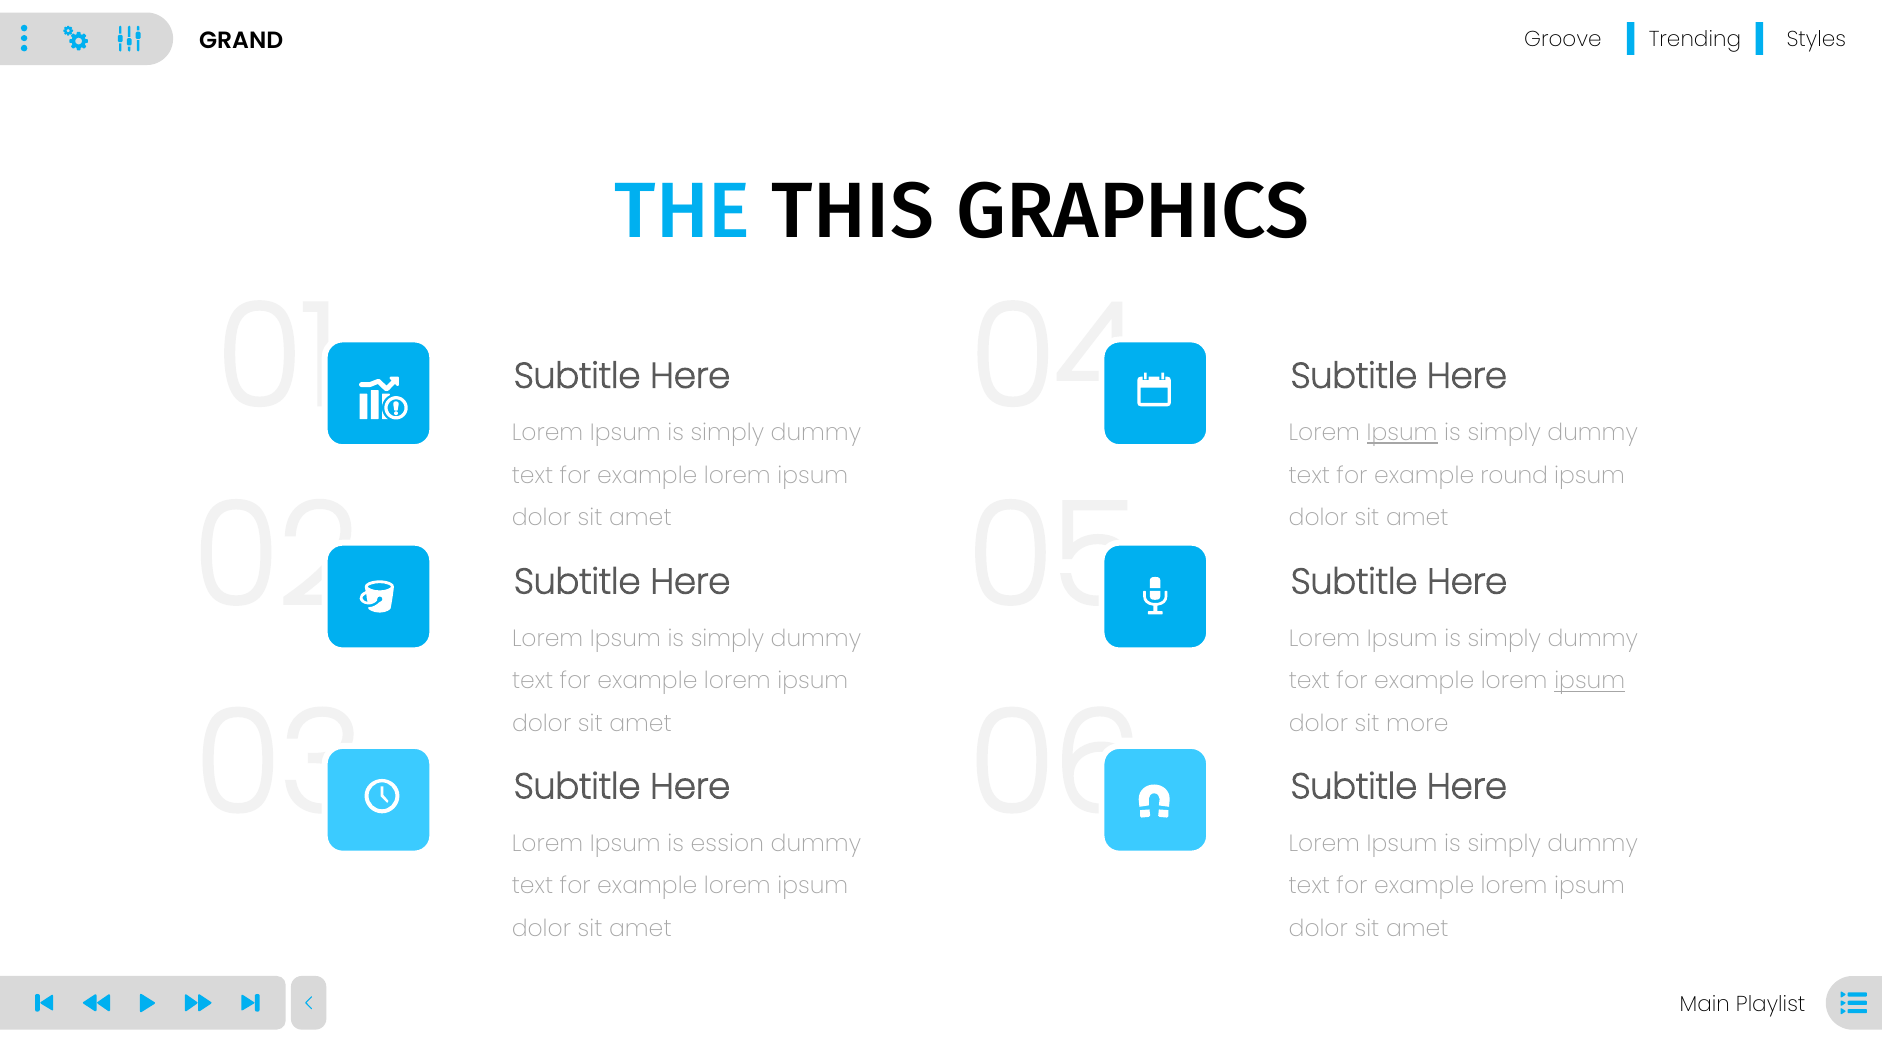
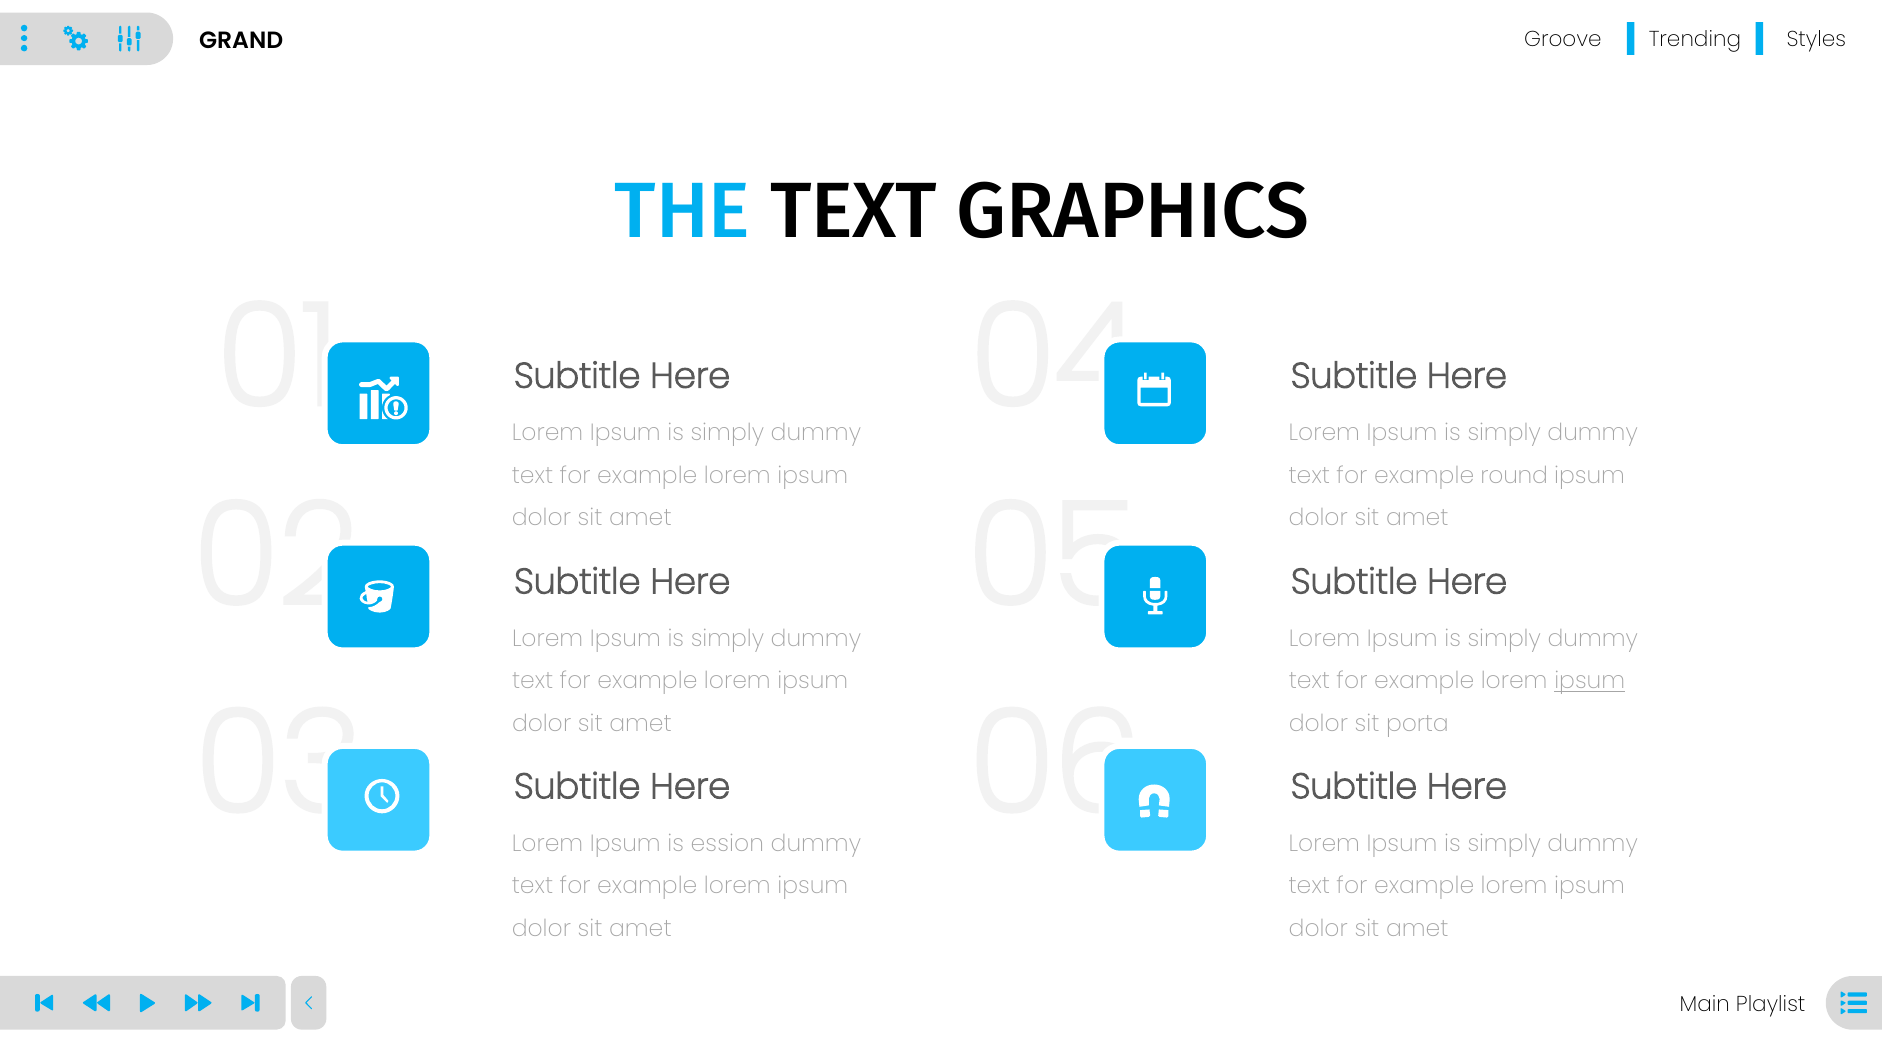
THE THIS: THIS -> TEXT
Ipsum at (1402, 433) underline: present -> none
more: more -> porta
